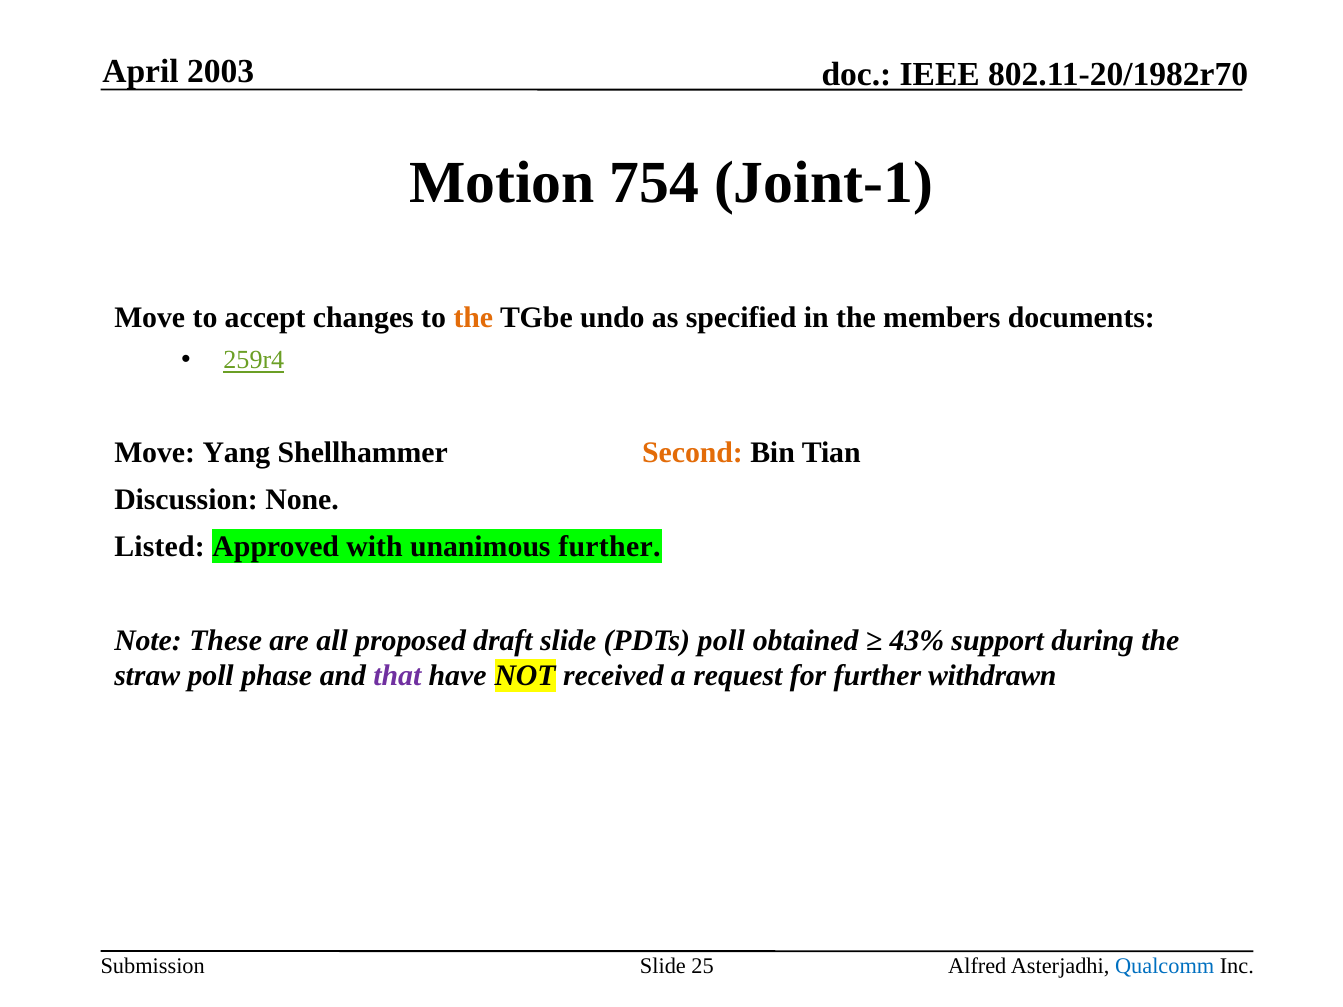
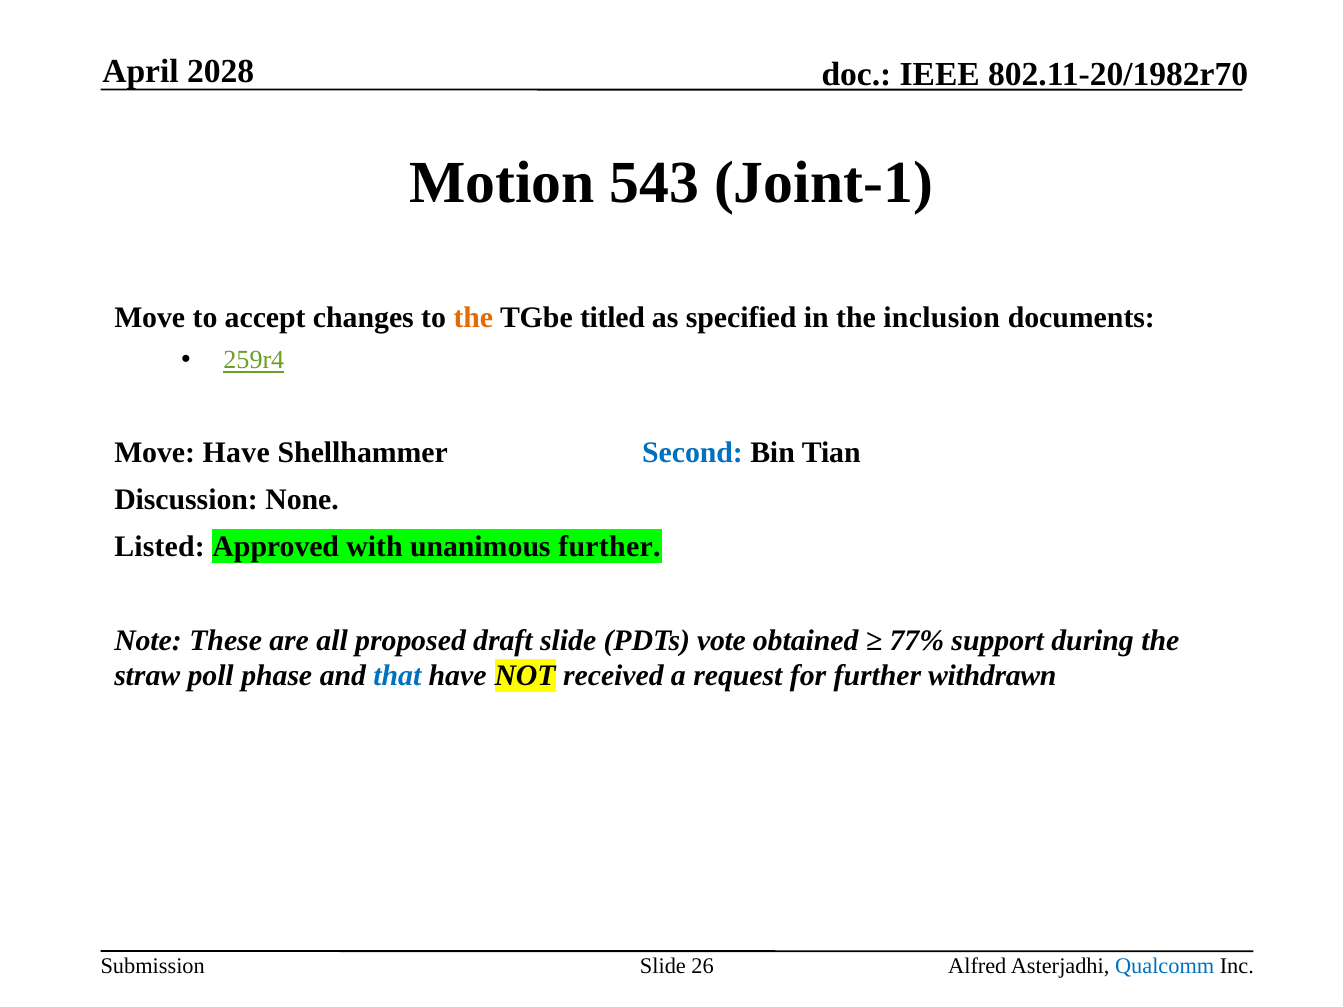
2003: 2003 -> 2028
754: 754 -> 543
undo: undo -> titled
members: members -> inclusion
Move Yang: Yang -> Have
Second colour: orange -> blue
PDTs poll: poll -> vote
43%: 43% -> 77%
that colour: purple -> blue
25: 25 -> 26
